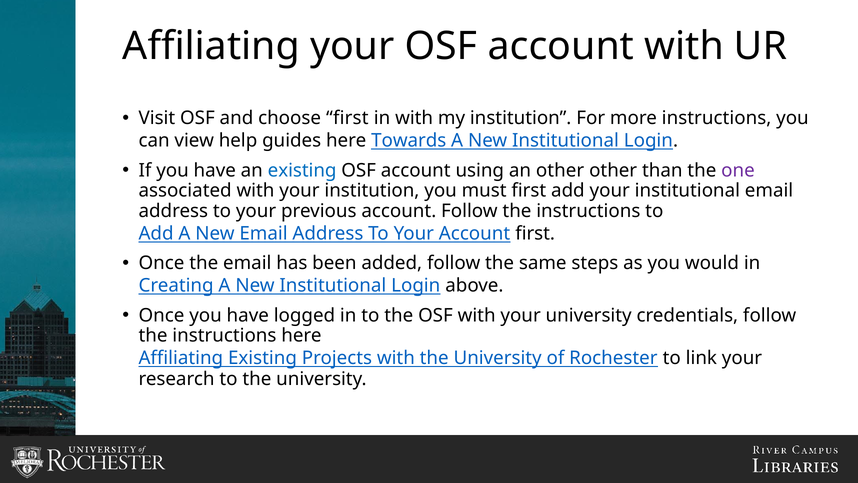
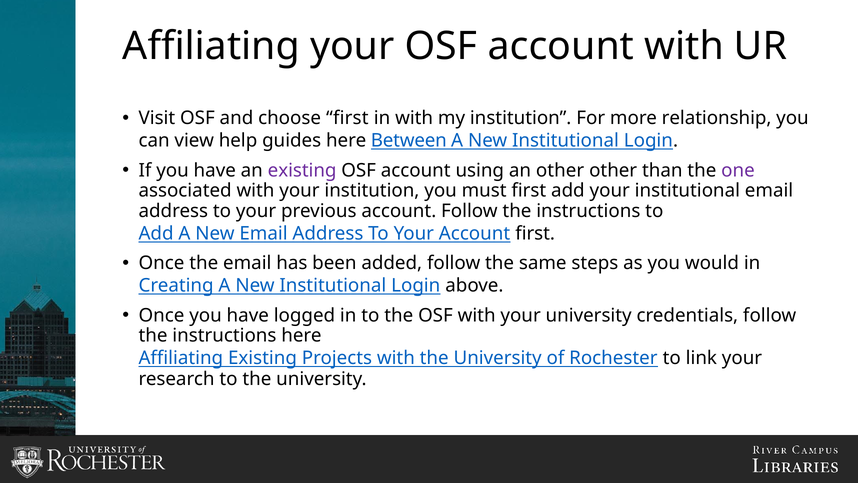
more instructions: instructions -> relationship
Towards: Towards -> Between
existing at (302, 170) colour: blue -> purple
